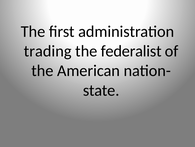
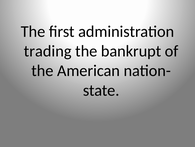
federalist: federalist -> bankrupt
